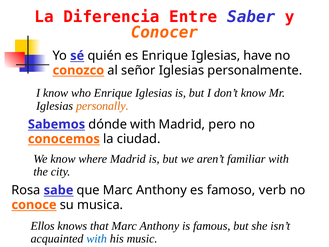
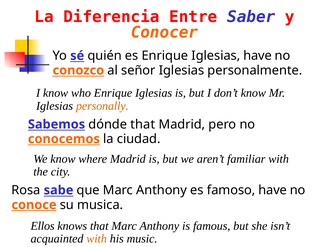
dónde with: with -> that
famoso verb: verb -> have
with at (97, 239) colour: blue -> orange
